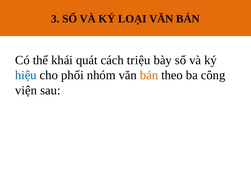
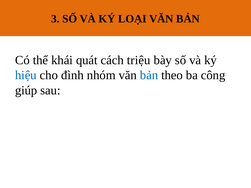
phối: phối -> đình
bản at (149, 75) colour: orange -> blue
viện: viện -> giúp
